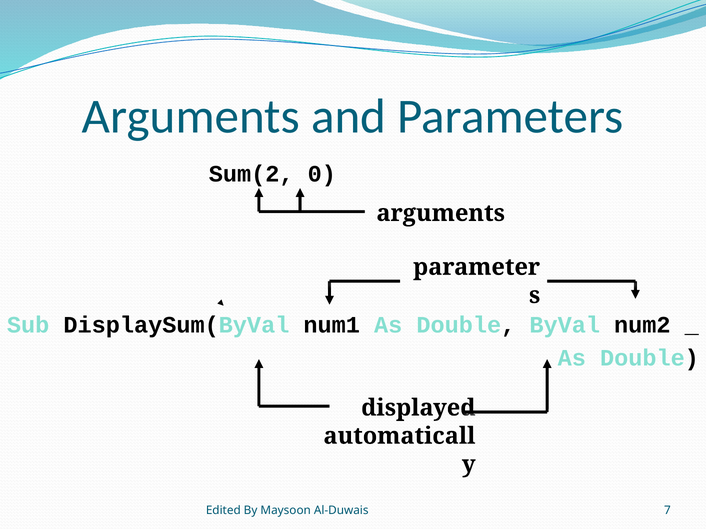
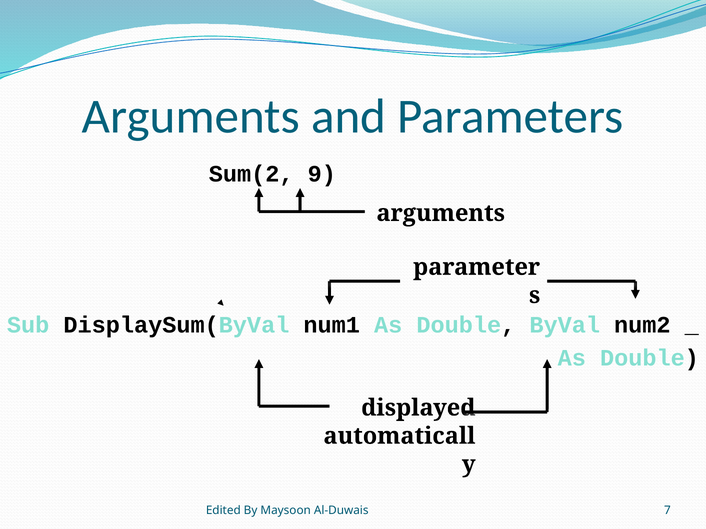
0: 0 -> 9
